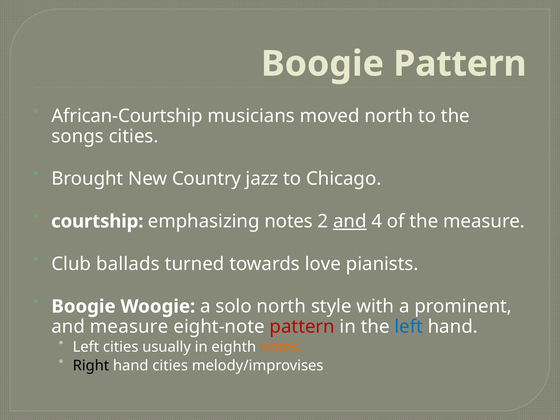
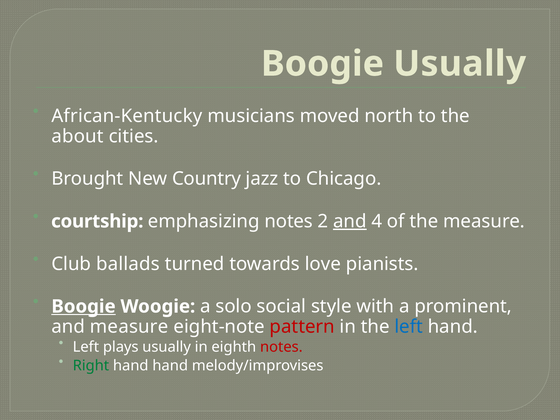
Boogie Pattern: Pattern -> Usually
African-Courtship: African-Courtship -> African-Kentucky
songs: songs -> about
Boogie at (84, 306) underline: none -> present
solo north: north -> social
Left cities: cities -> plays
notes at (281, 347) colour: orange -> red
Right colour: black -> green
hand cities: cities -> hand
